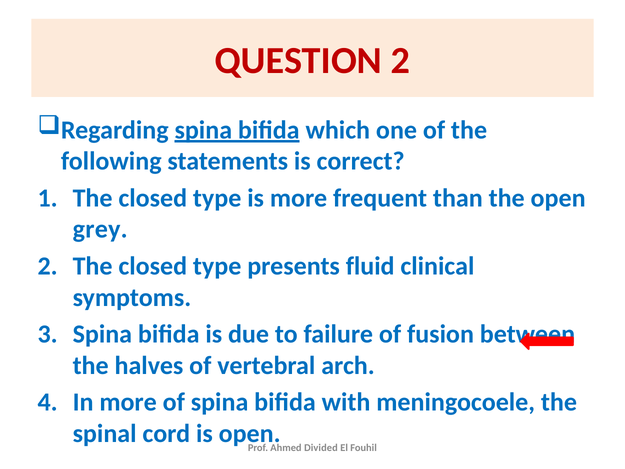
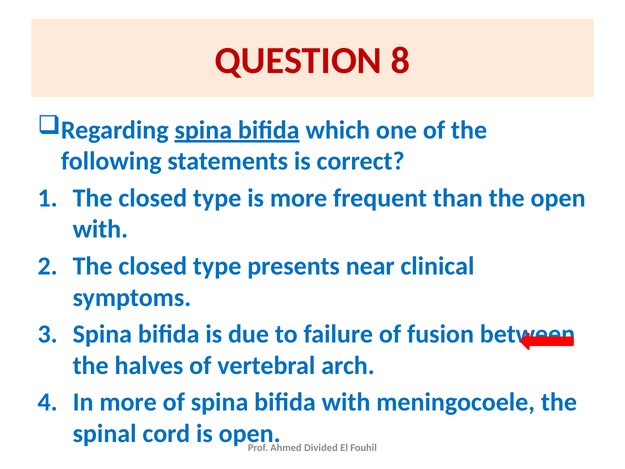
QUESTION 2: 2 -> 8
grey at (100, 229): grey -> with
fluid: fluid -> near
